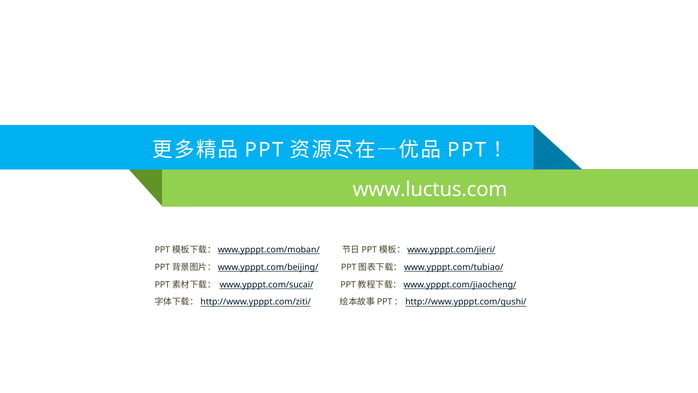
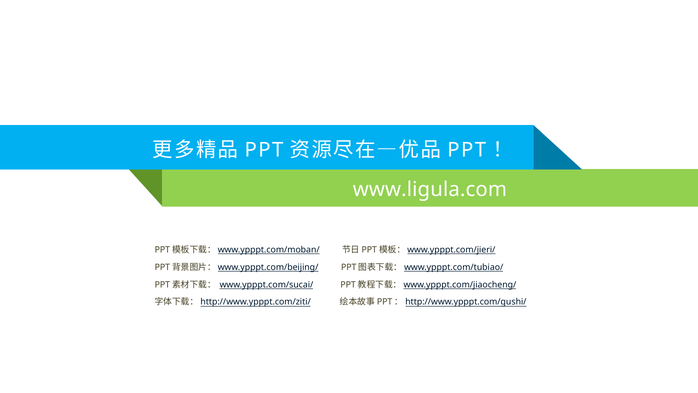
www.luctus.com: www.luctus.com -> www.ligula.com
